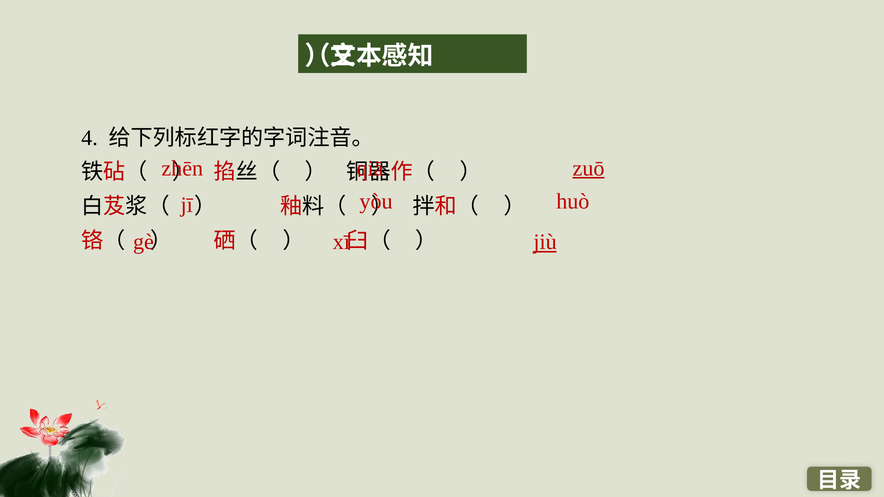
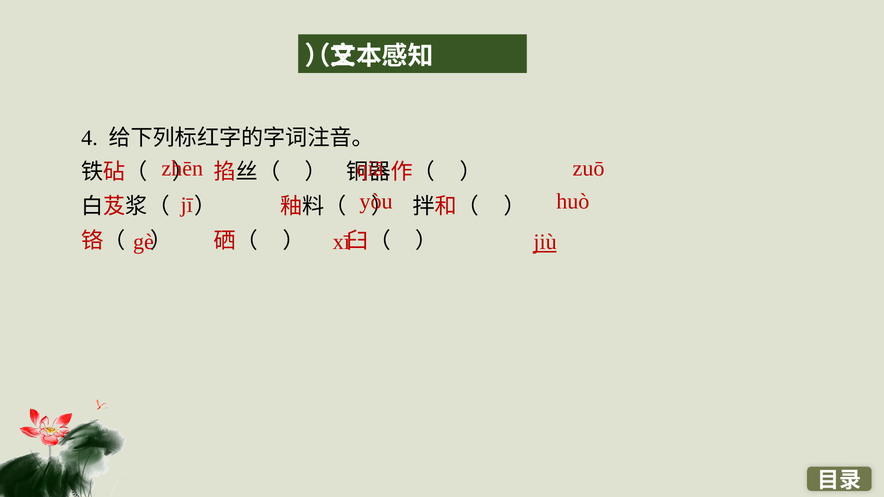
zuō underline: present -> none
